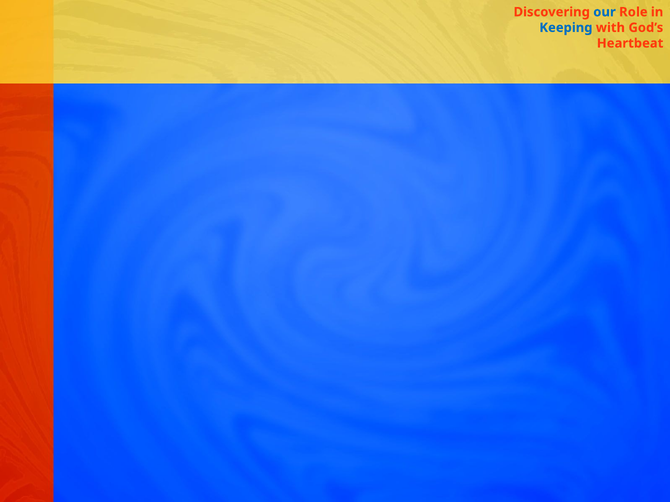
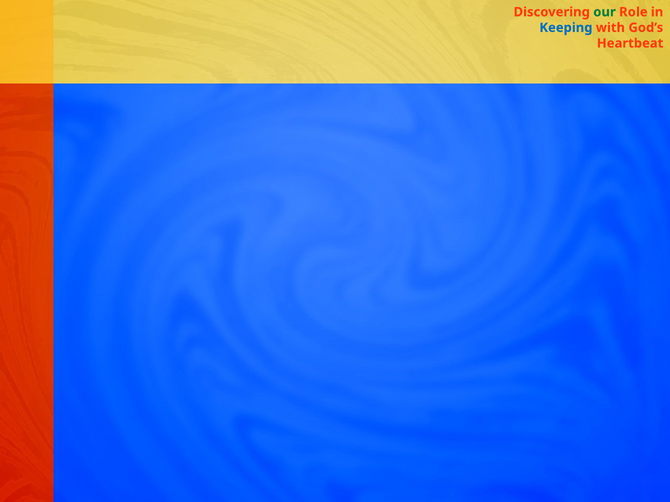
our colour: blue -> green
